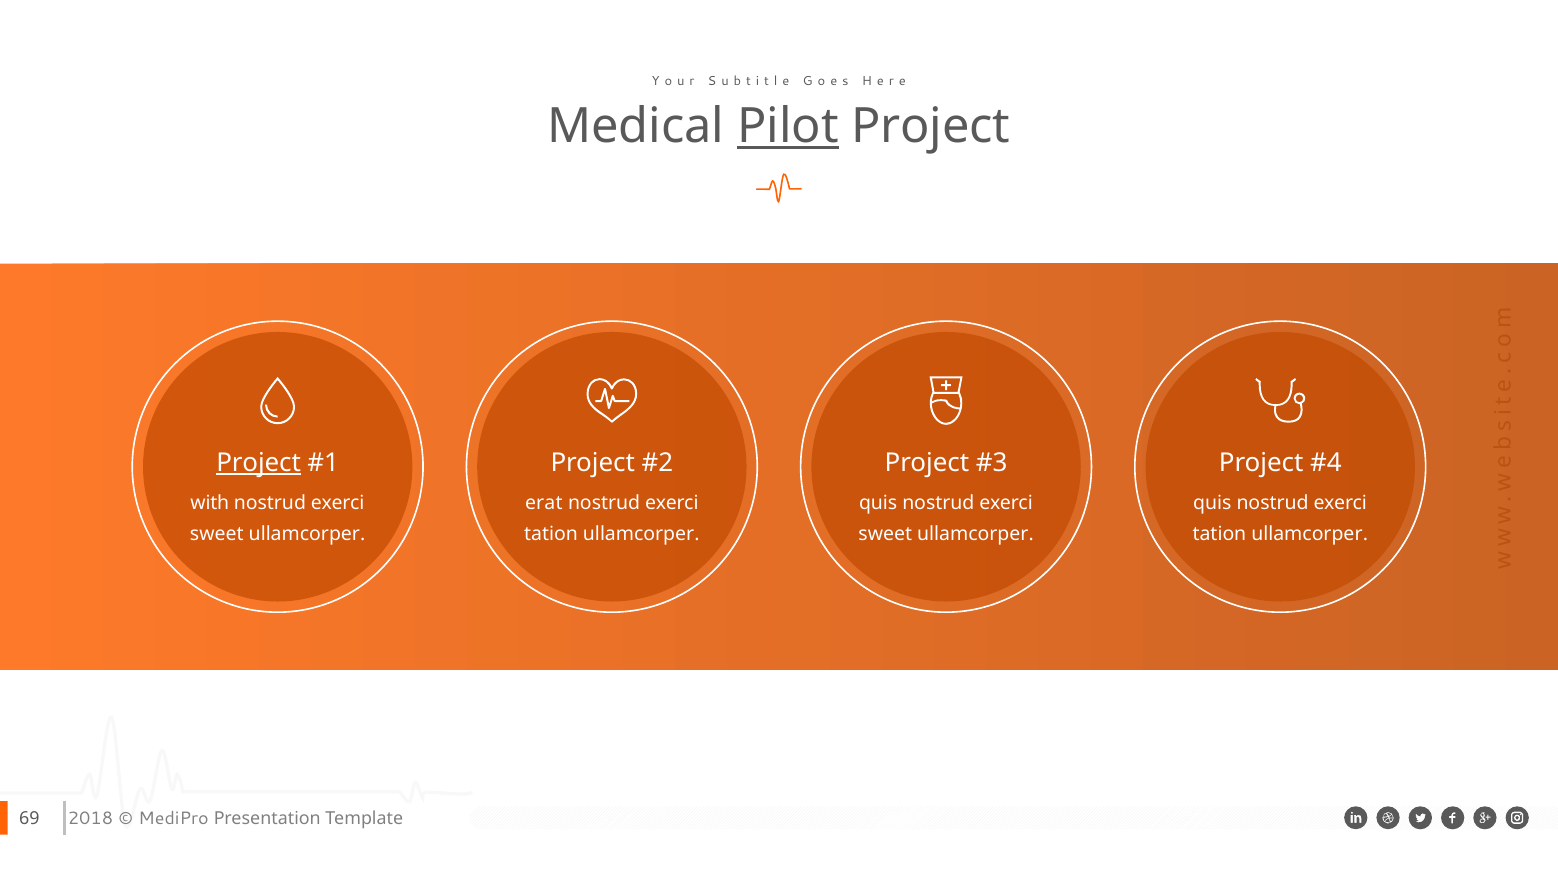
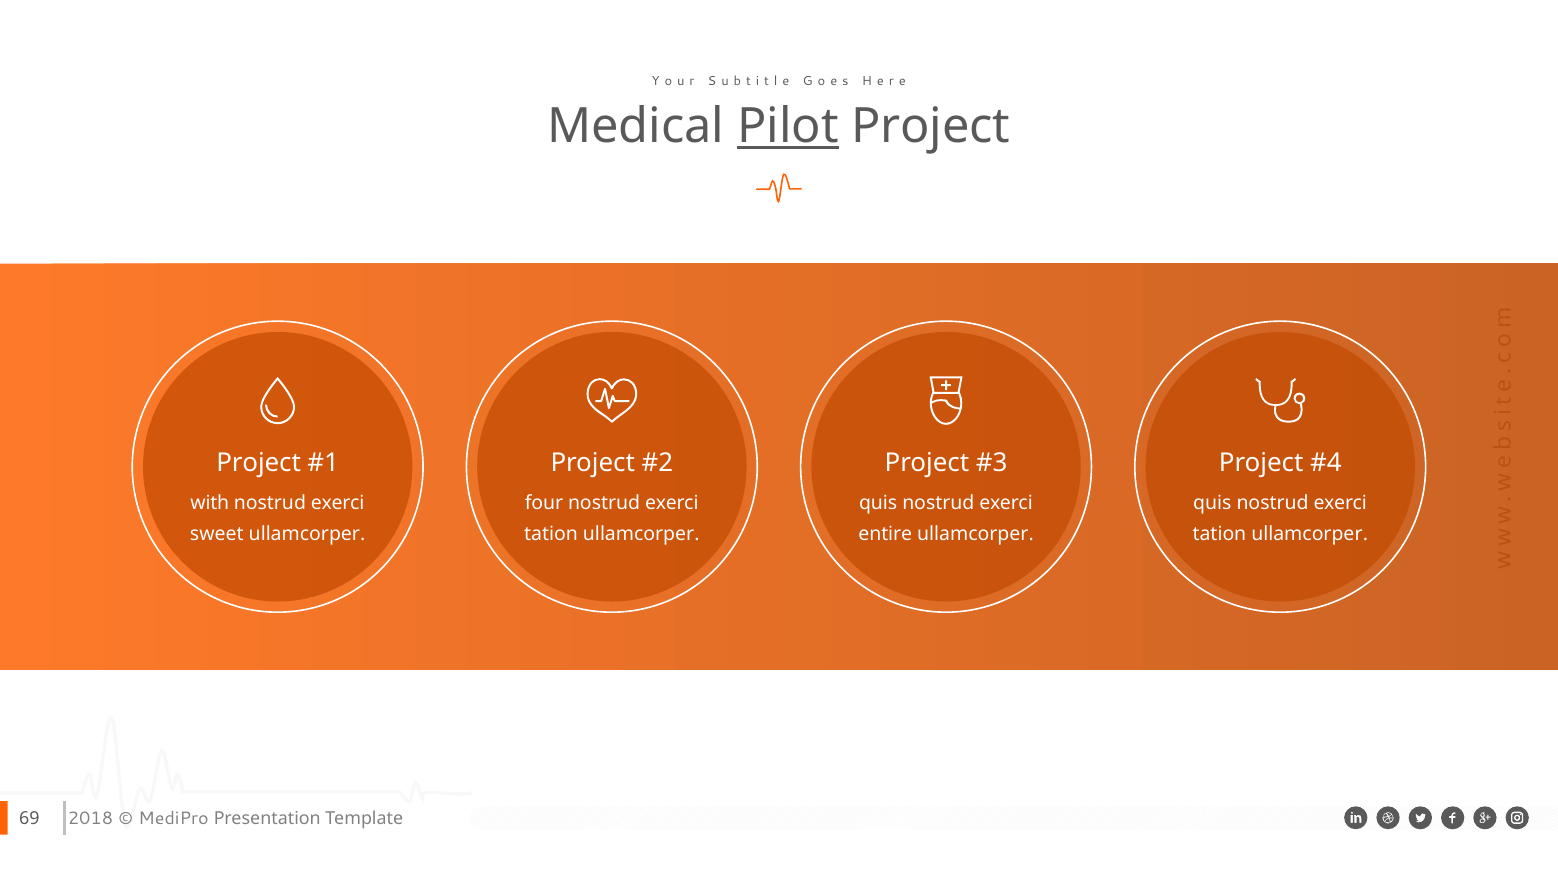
Project at (259, 463) underline: present -> none
erat: erat -> four
sweet at (885, 534): sweet -> entire
